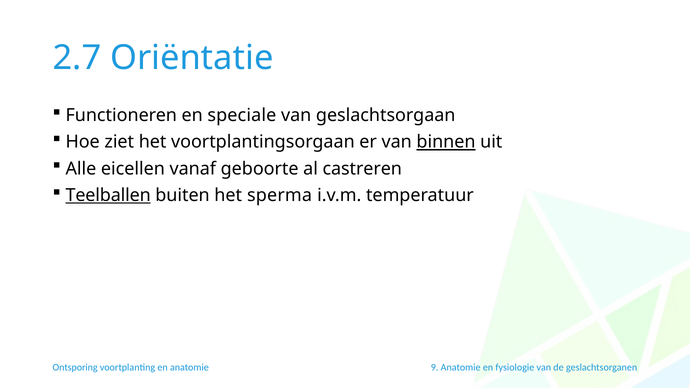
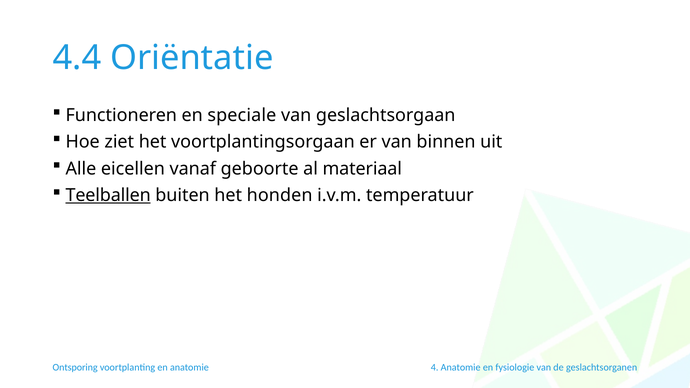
2.7: 2.7 -> 4.4
binnen underline: present -> none
castreren: castreren -> materiaal
sperma: sperma -> honden
9: 9 -> 4
